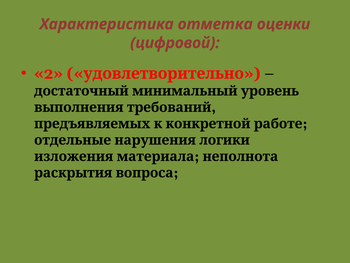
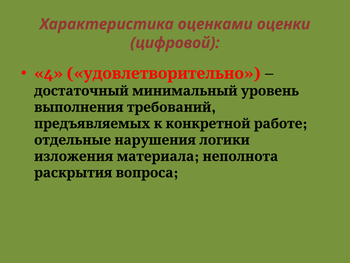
отметка: отметка -> оценками
2: 2 -> 4
